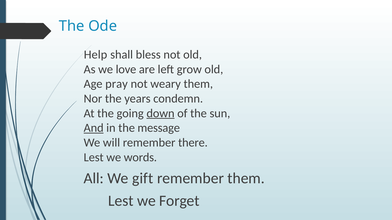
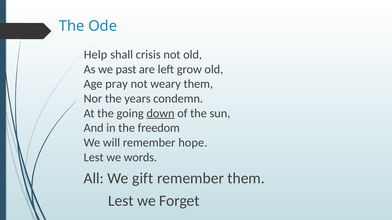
bless: bless -> crisis
love: love -> past
And underline: present -> none
message: message -> freedom
there: there -> hope
